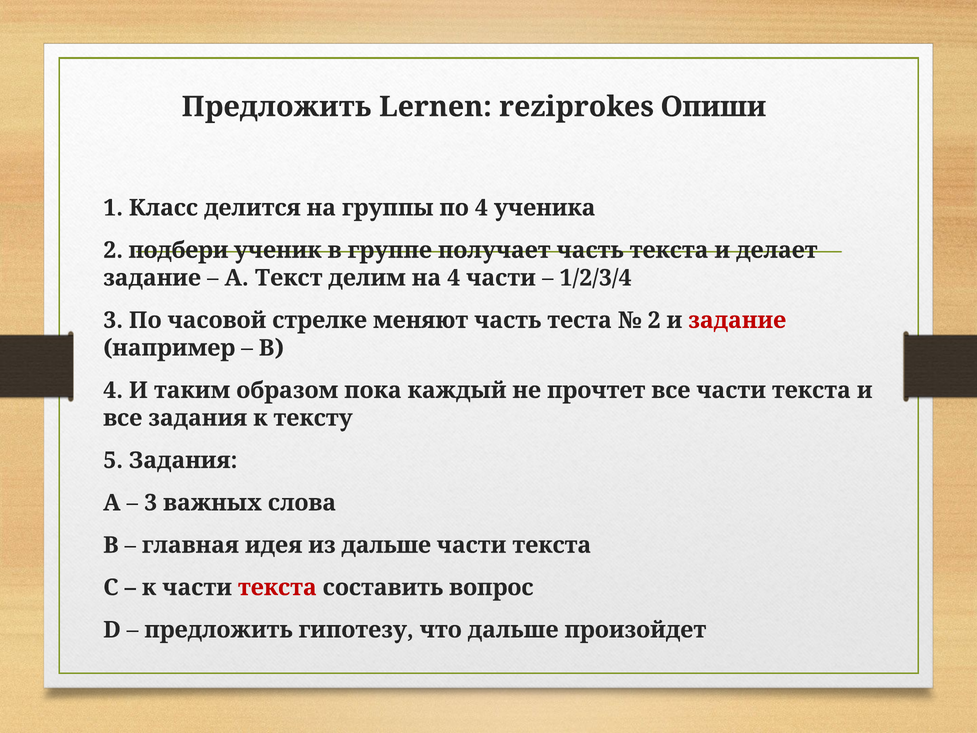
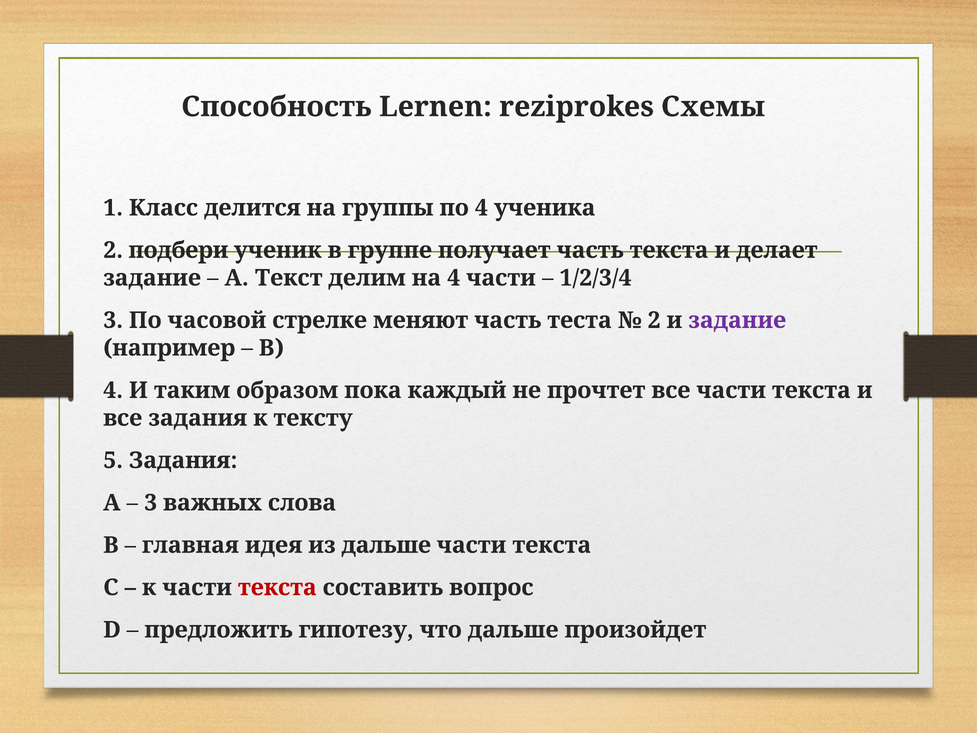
Предложить at (276, 107): Предложить -> Способность
Опиши: Опиши -> Схемы
задание at (737, 320) colour: red -> purple
